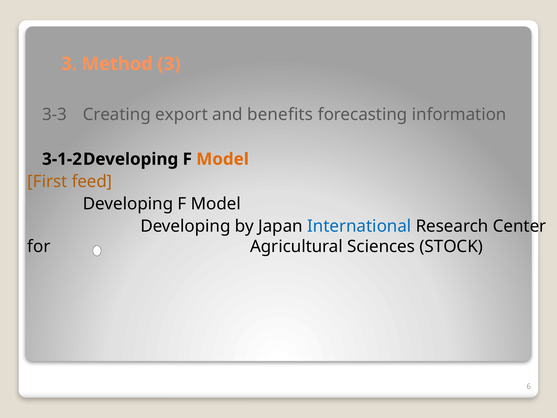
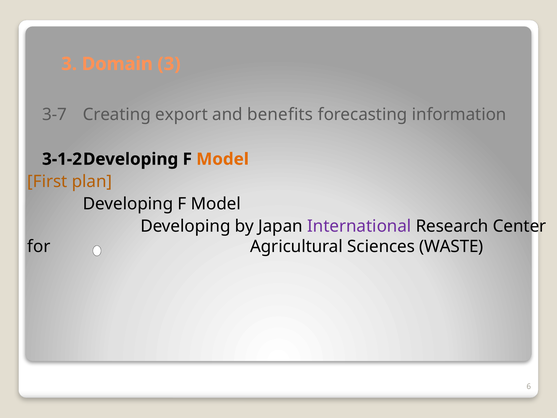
Method: Method -> Domain
3-3: 3-3 -> 3-7
feed: feed -> plan
International colour: blue -> purple
STOCK: STOCK -> WASTE
